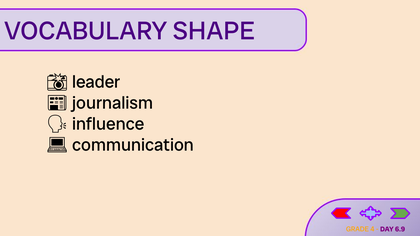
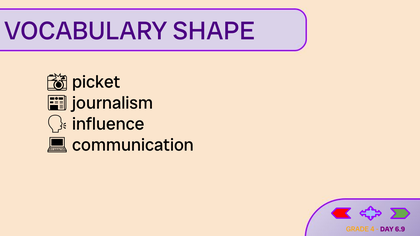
leader: leader -> picket
